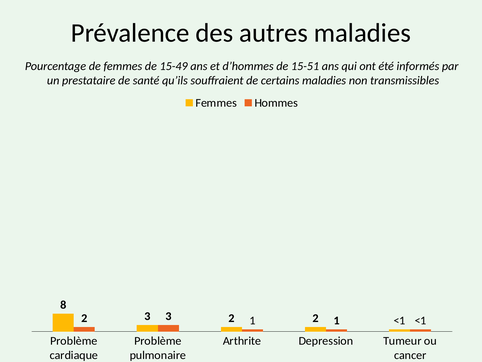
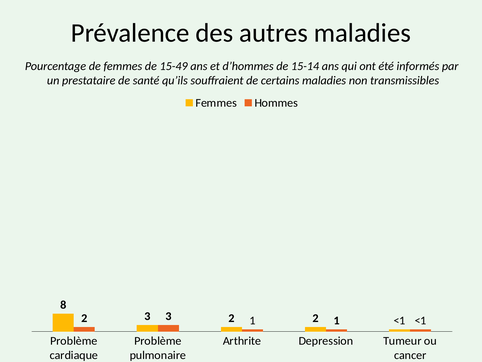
15-51: 15-51 -> 15-14
